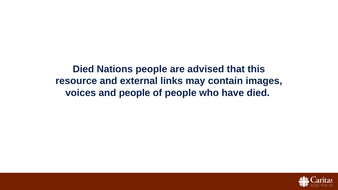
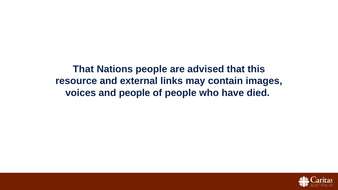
Died at (83, 69): Died -> That
